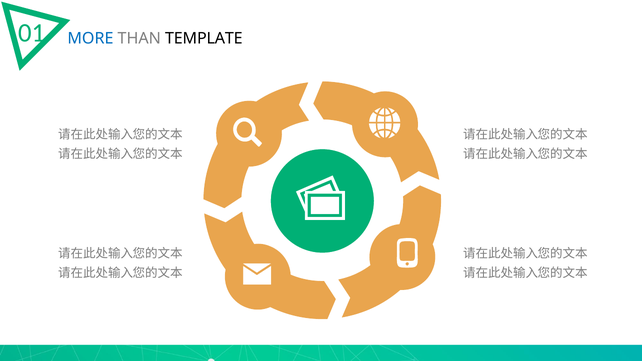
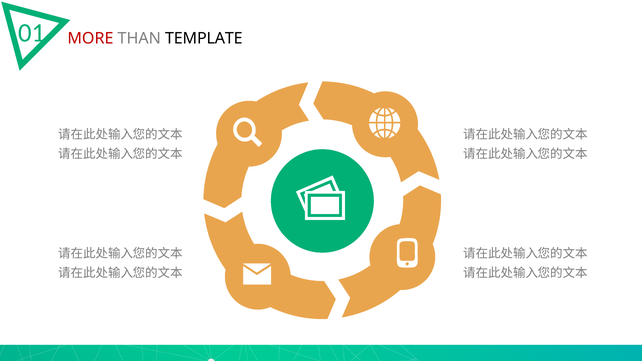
MORE colour: blue -> red
